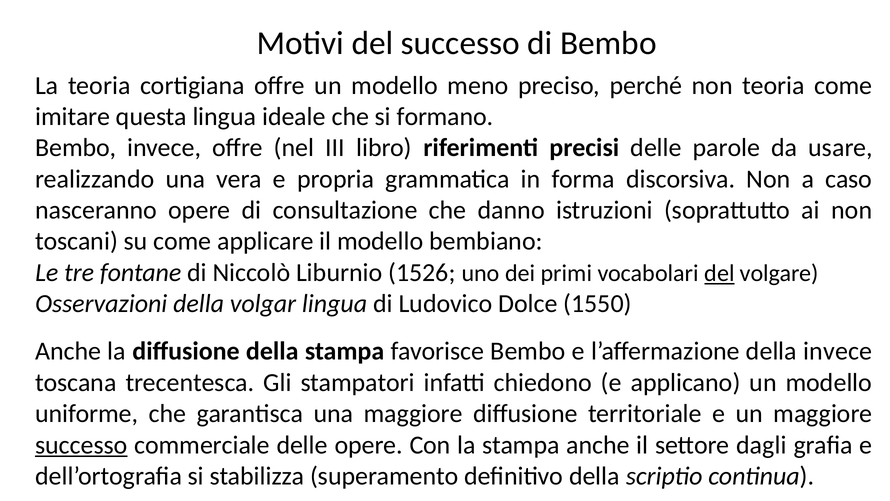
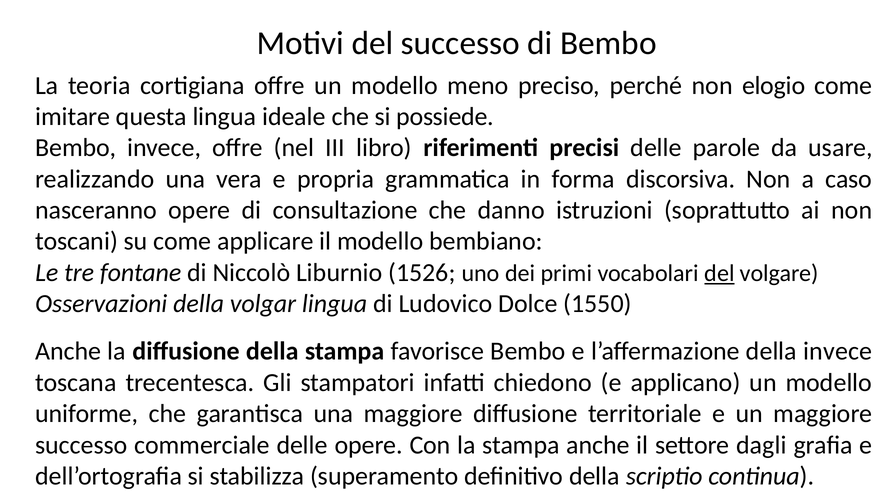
non teoria: teoria -> elogio
formano: formano -> possiede
successo at (81, 445) underline: present -> none
